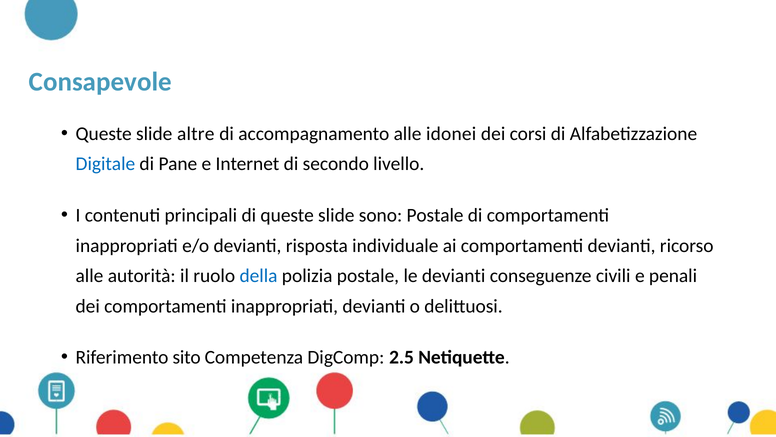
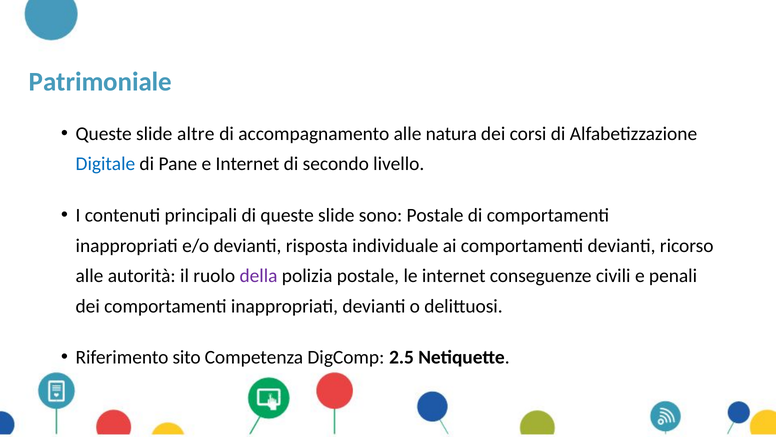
Consapevole: Consapevole -> Patrimoniale
idonei: idonei -> natura
della colour: blue -> purple
le devianti: devianti -> internet
